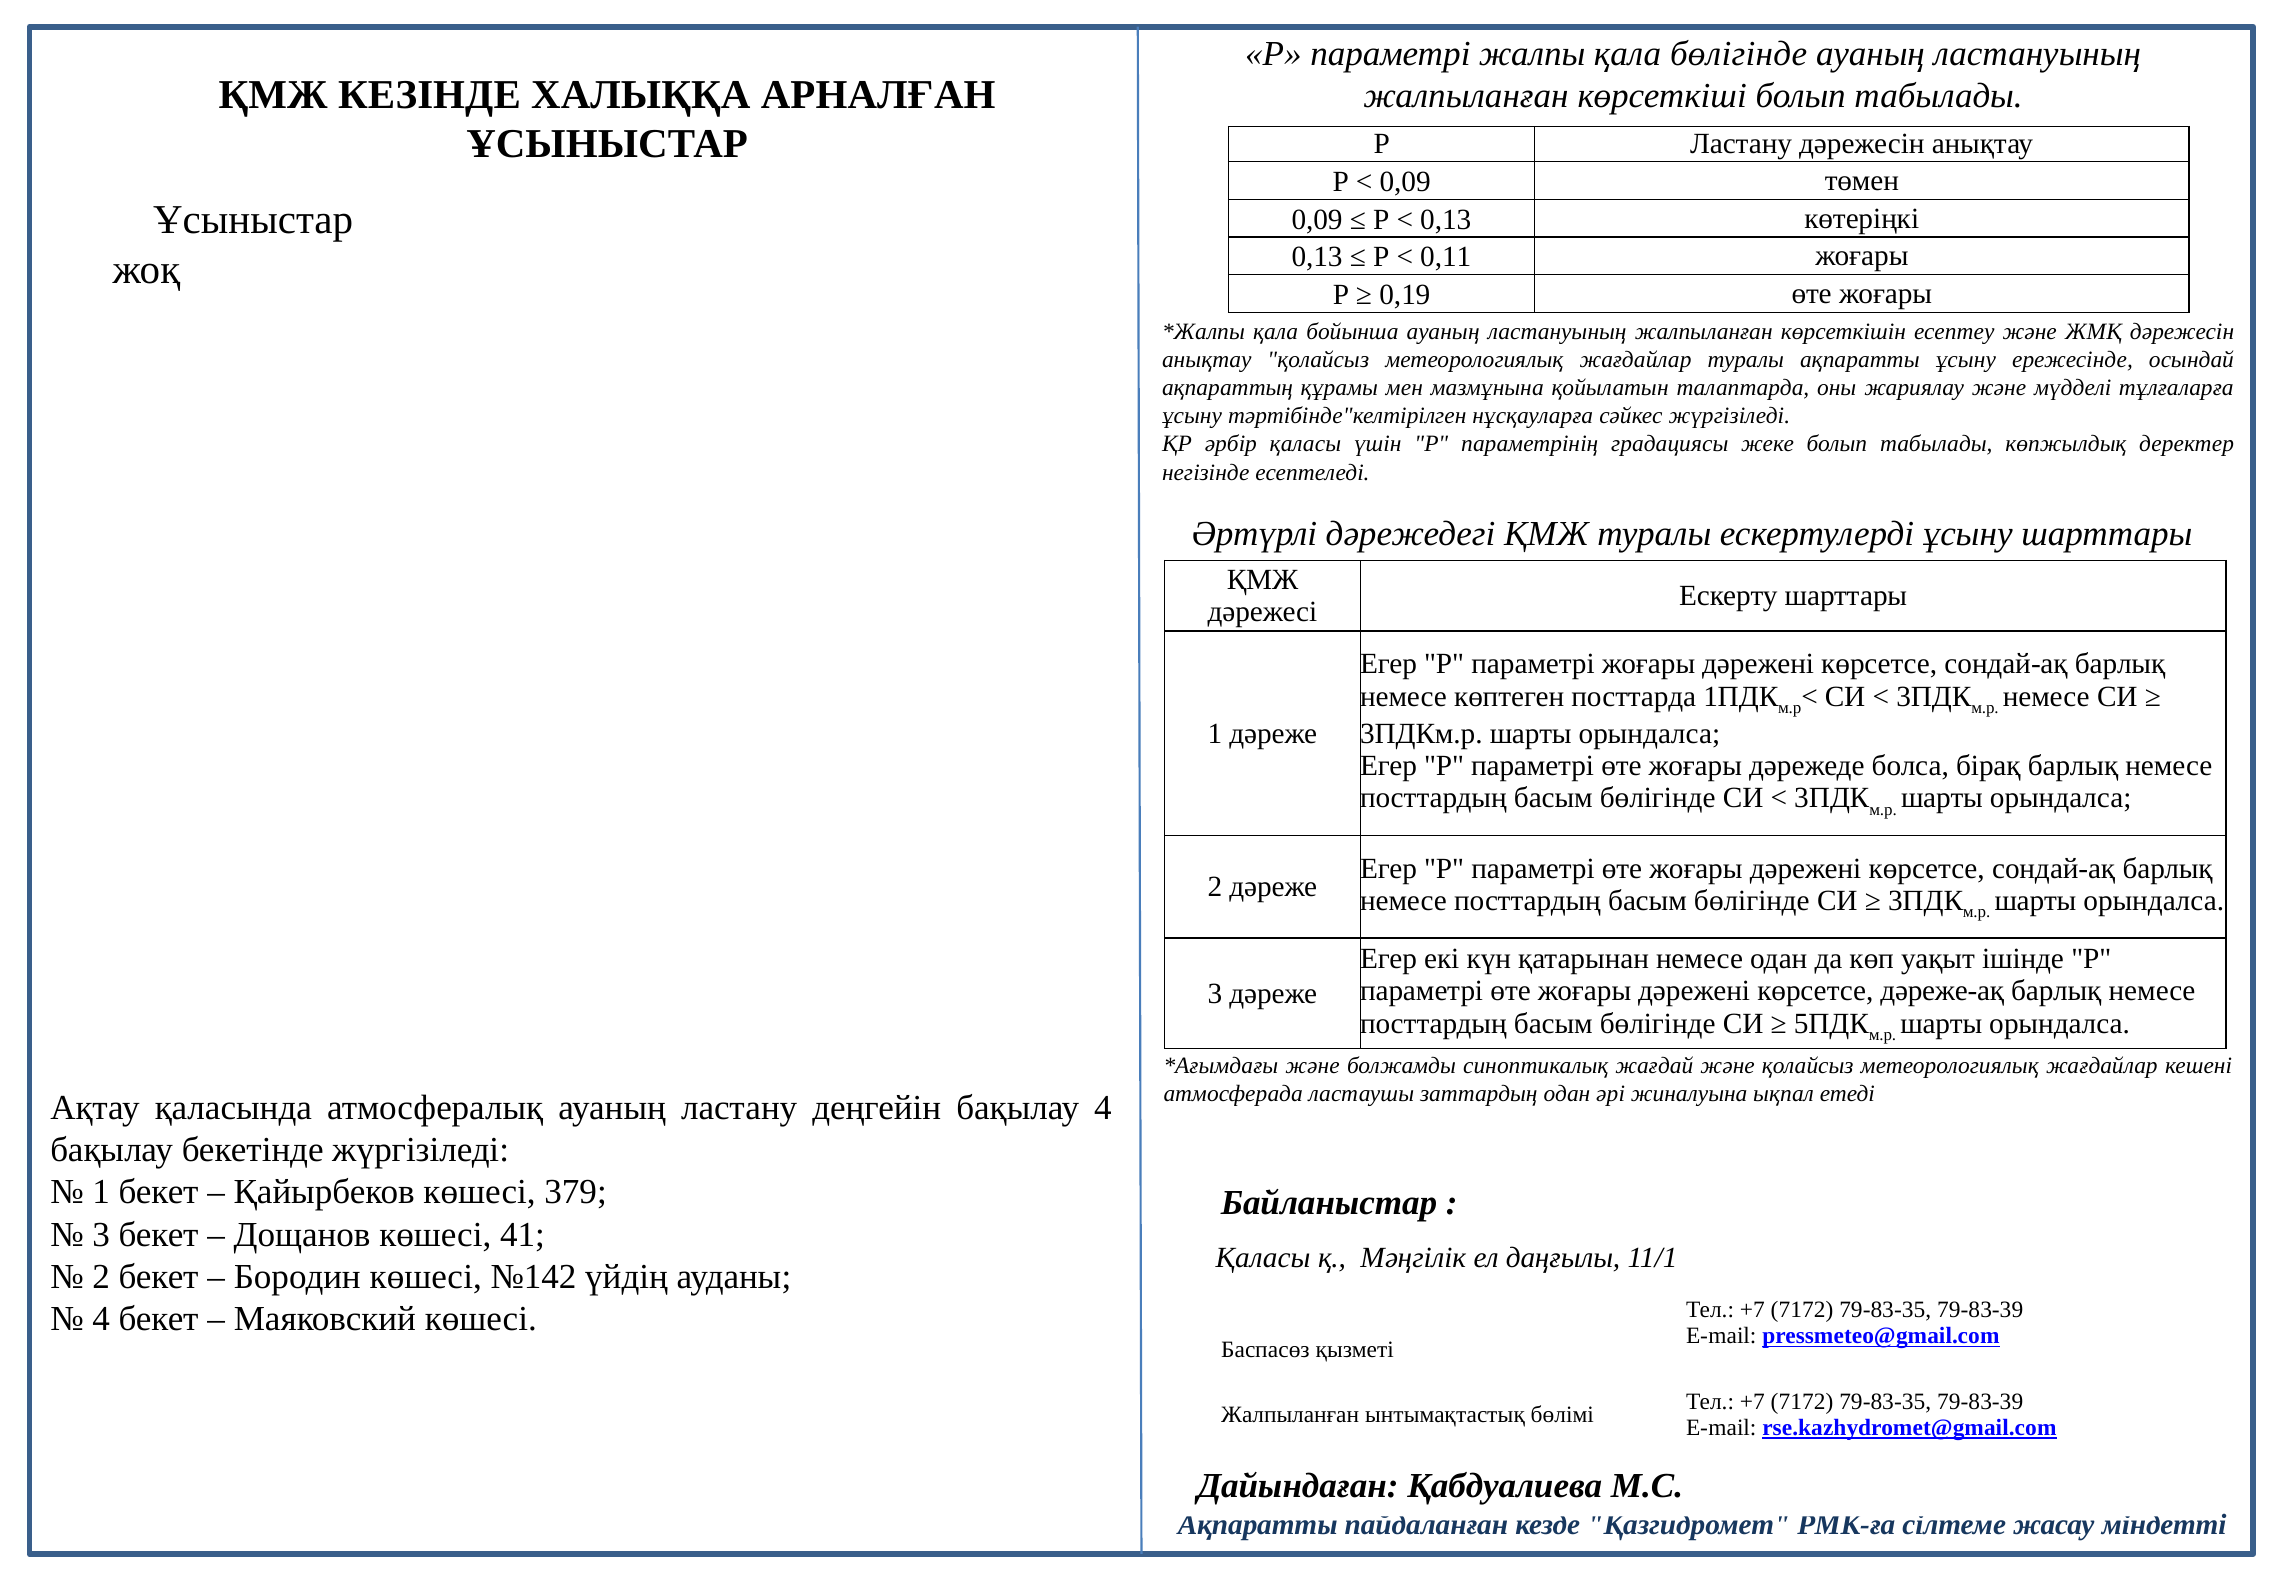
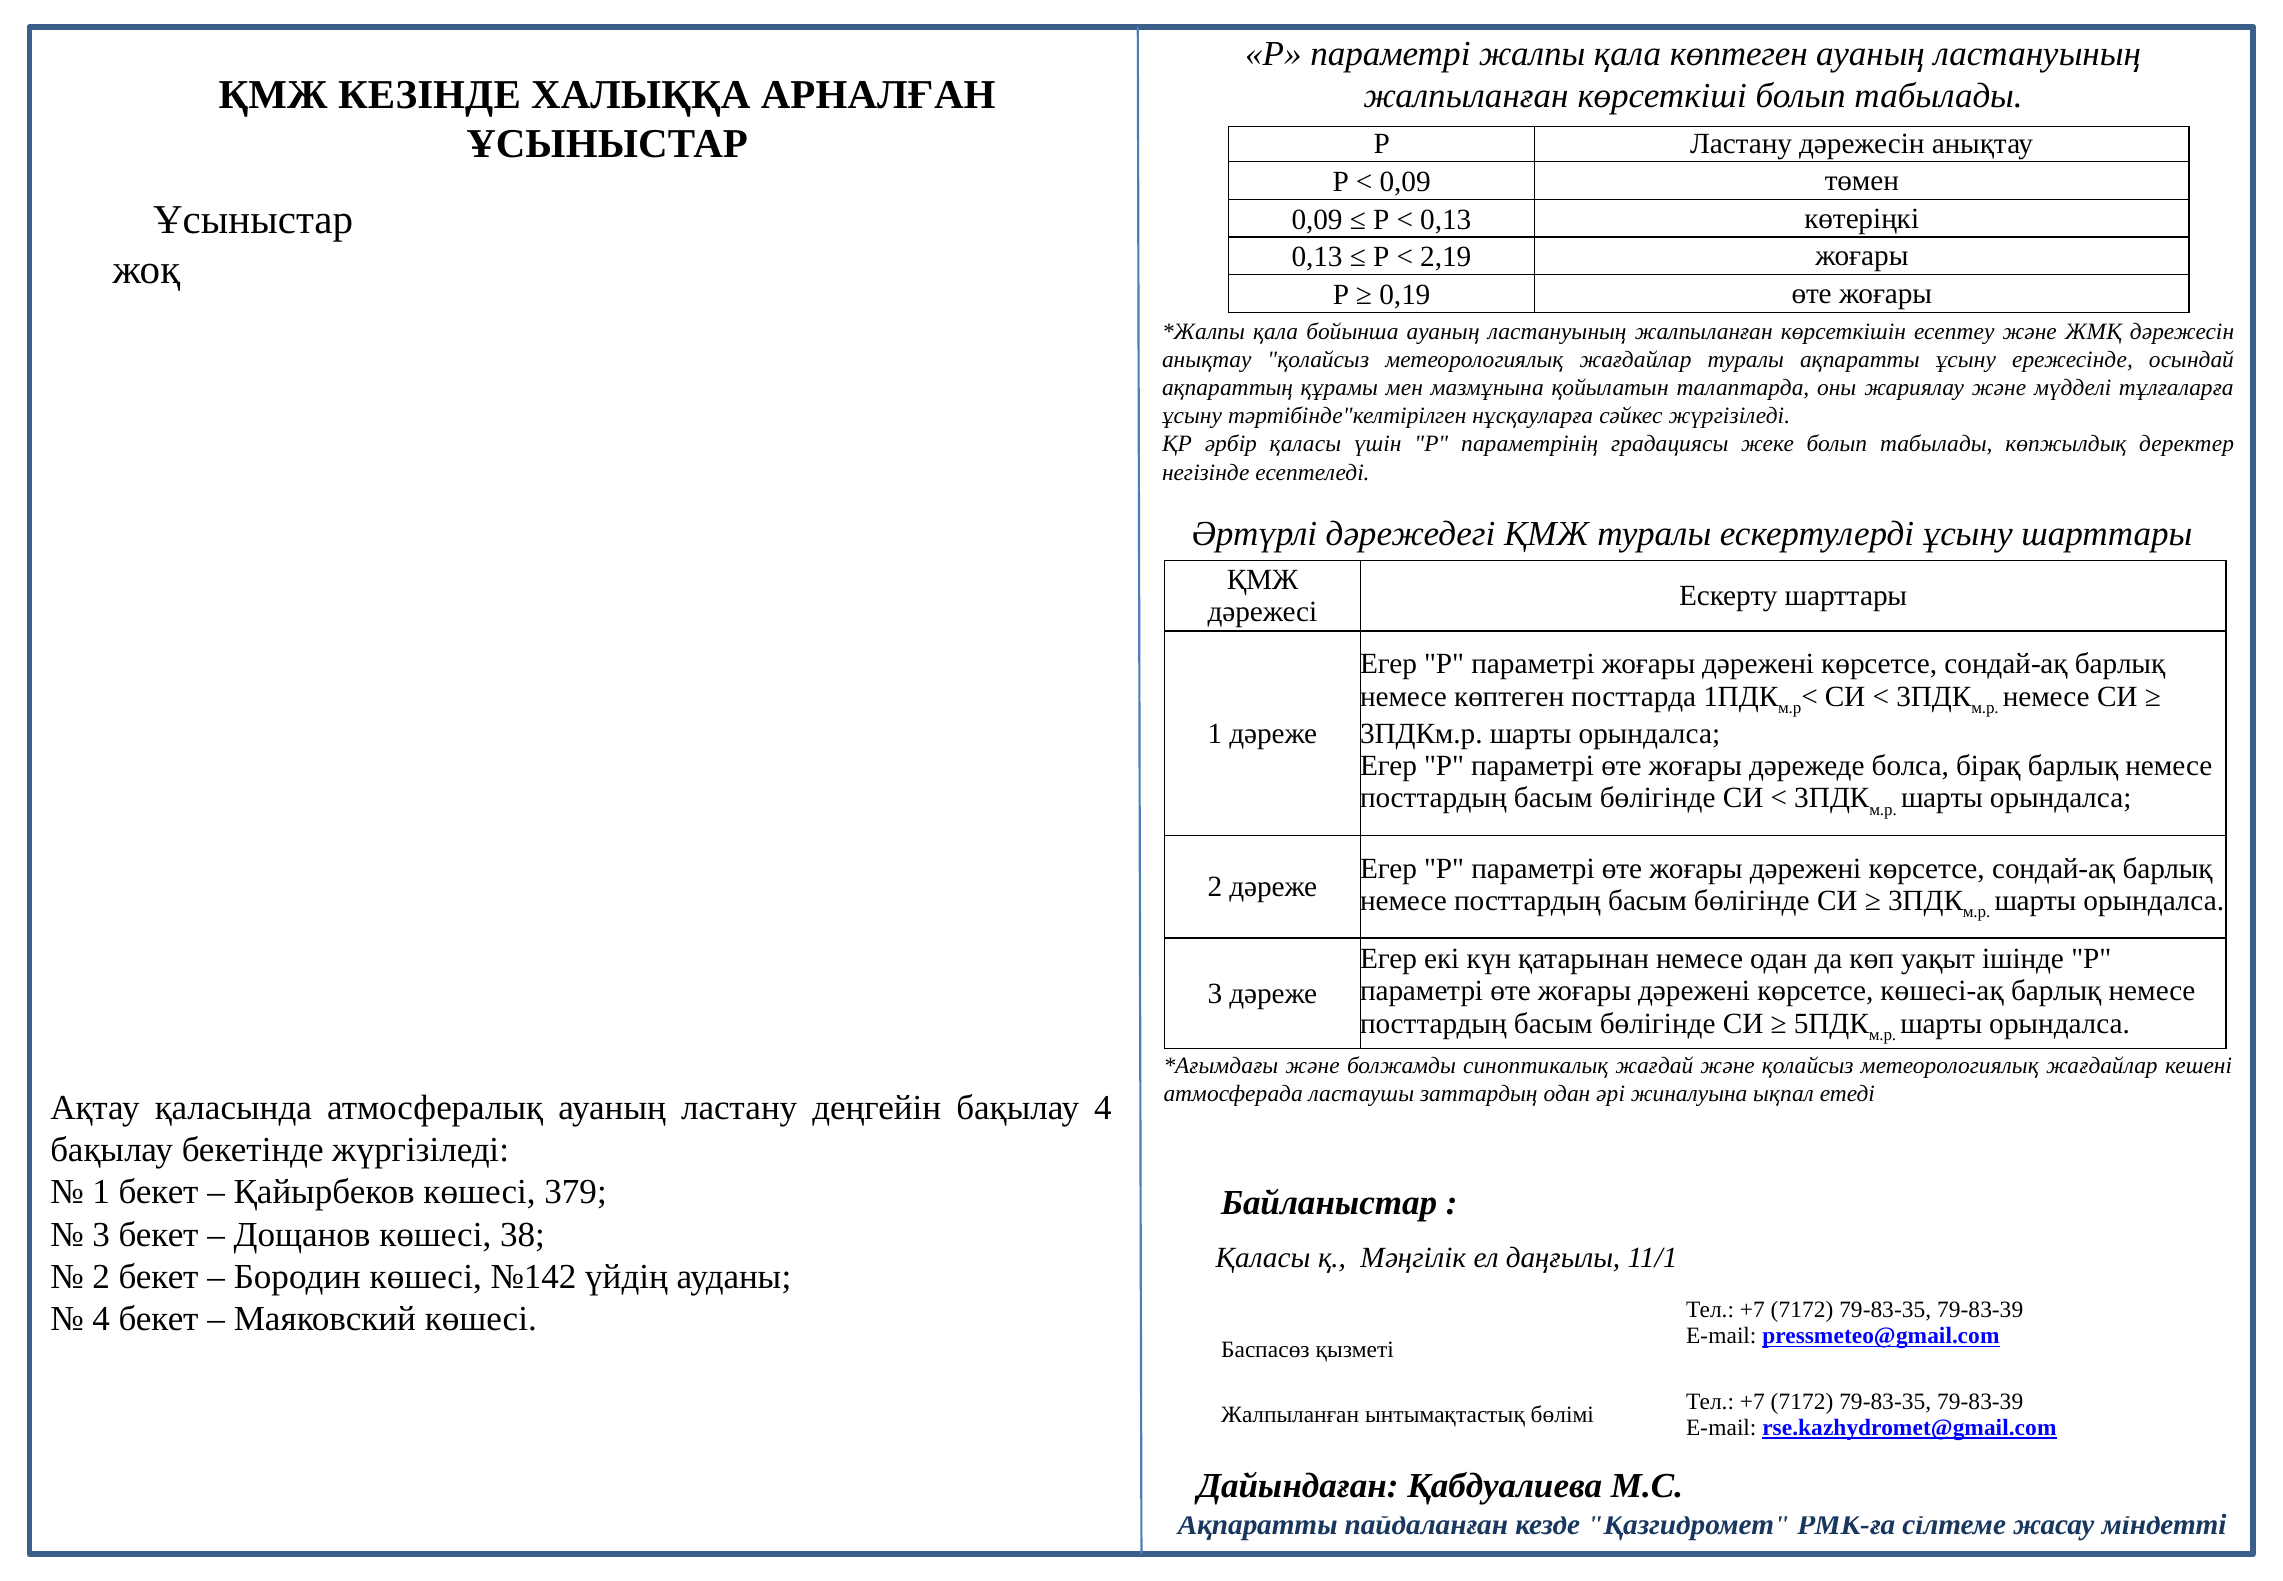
қала бөлігінде: бөлігінде -> көптеген
0,11: 0,11 -> 2,19
дәреже-ақ: дәреже-ақ -> көшесі-ақ
41: 41 -> 38
